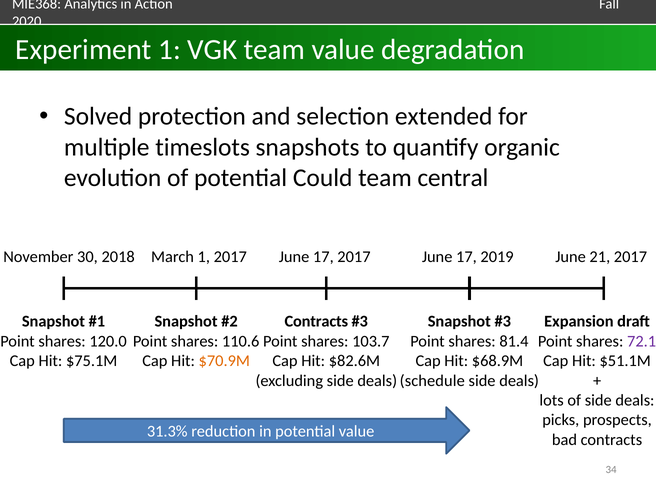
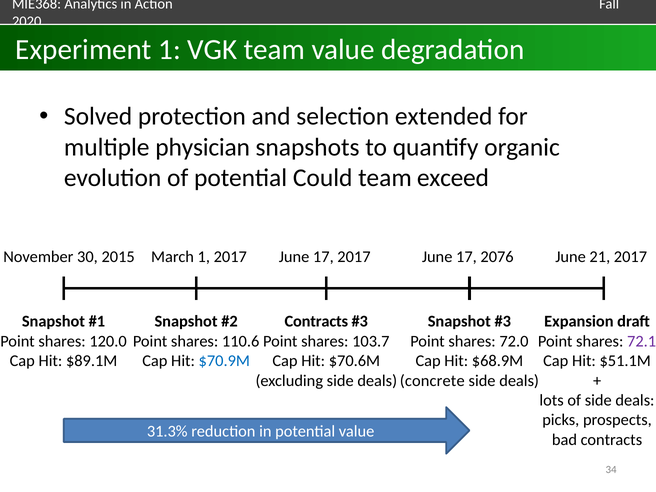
timeslots: timeslots -> physician
central: central -> exceed
2018: 2018 -> 2015
2019: 2019 -> 2076
81.4: 81.4 -> 72.0
$75.1M: $75.1M -> $89.1M
$70.9M colour: orange -> blue
$82.6M: $82.6M -> $70.6M
schedule: schedule -> concrete
